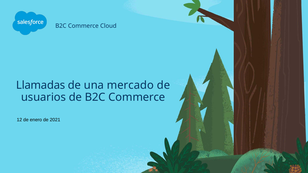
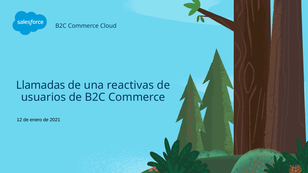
mercado: mercado -> reactivas
